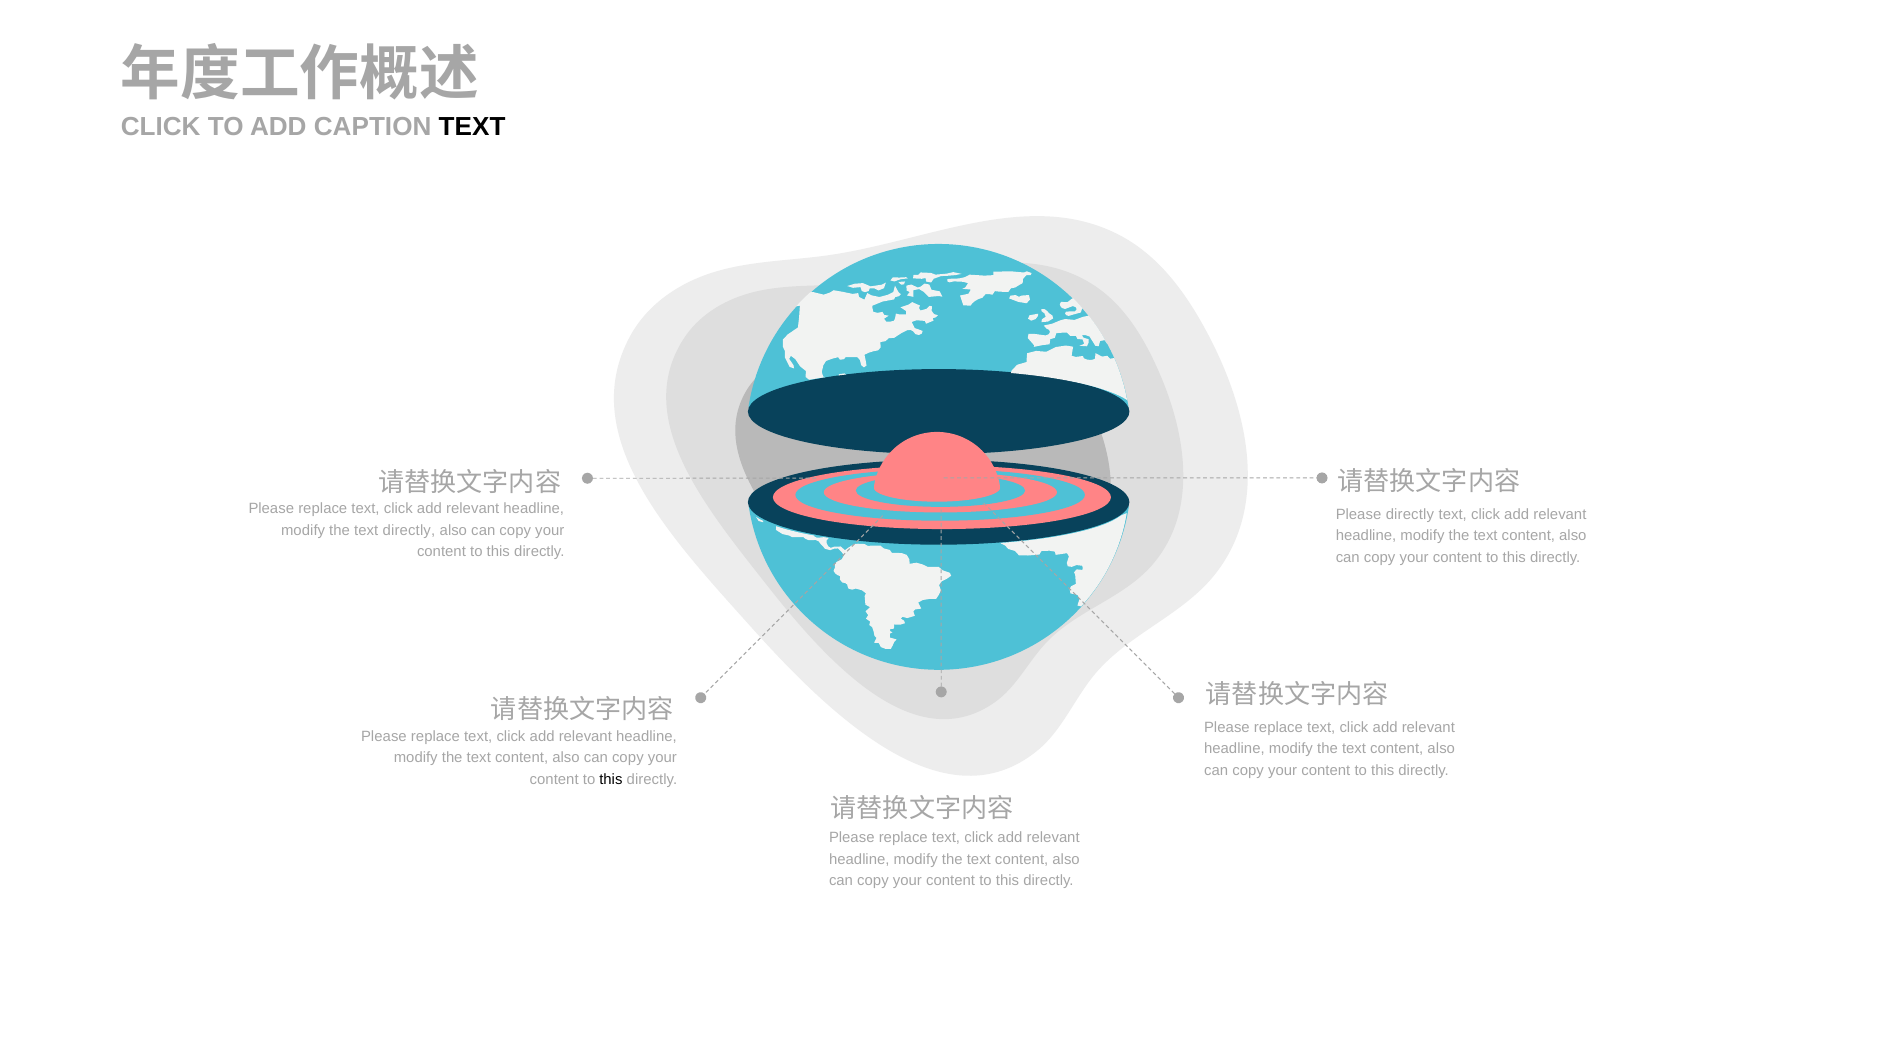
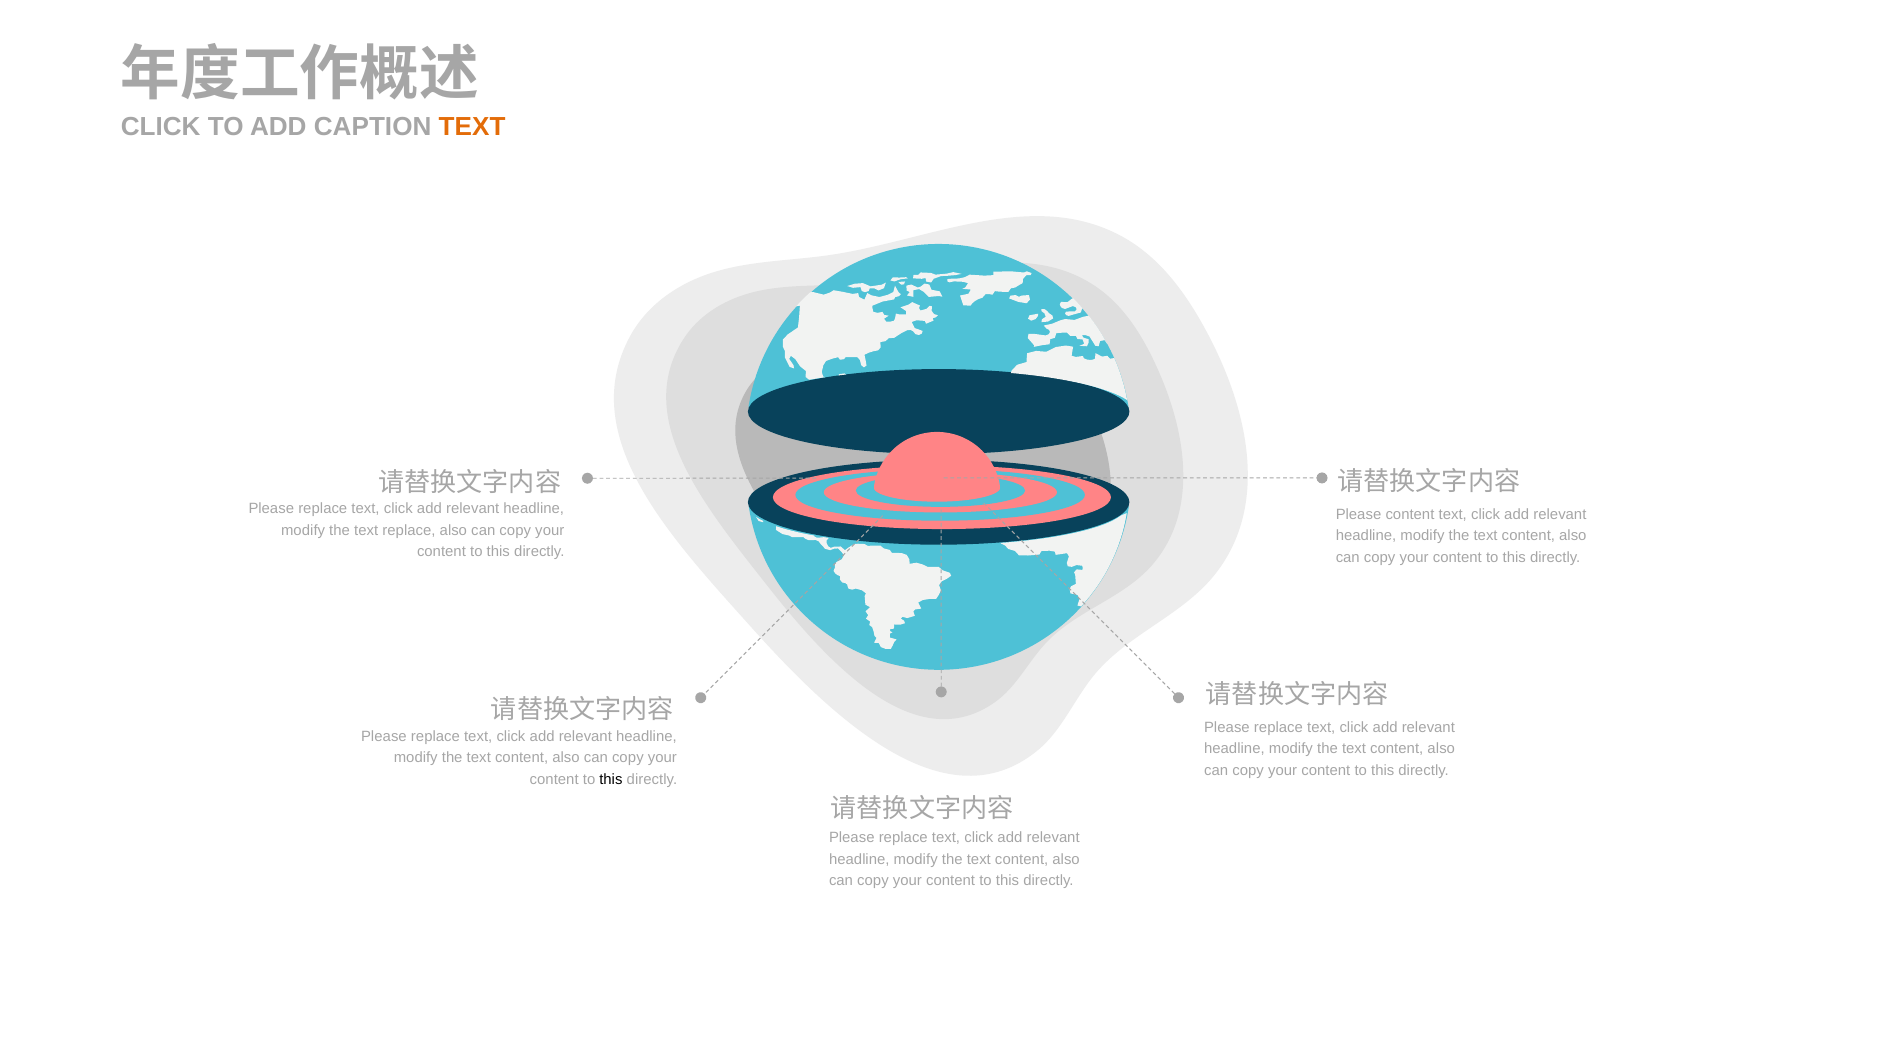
TEXT at (472, 127) colour: black -> orange
Please directly: directly -> content
text directly: directly -> replace
